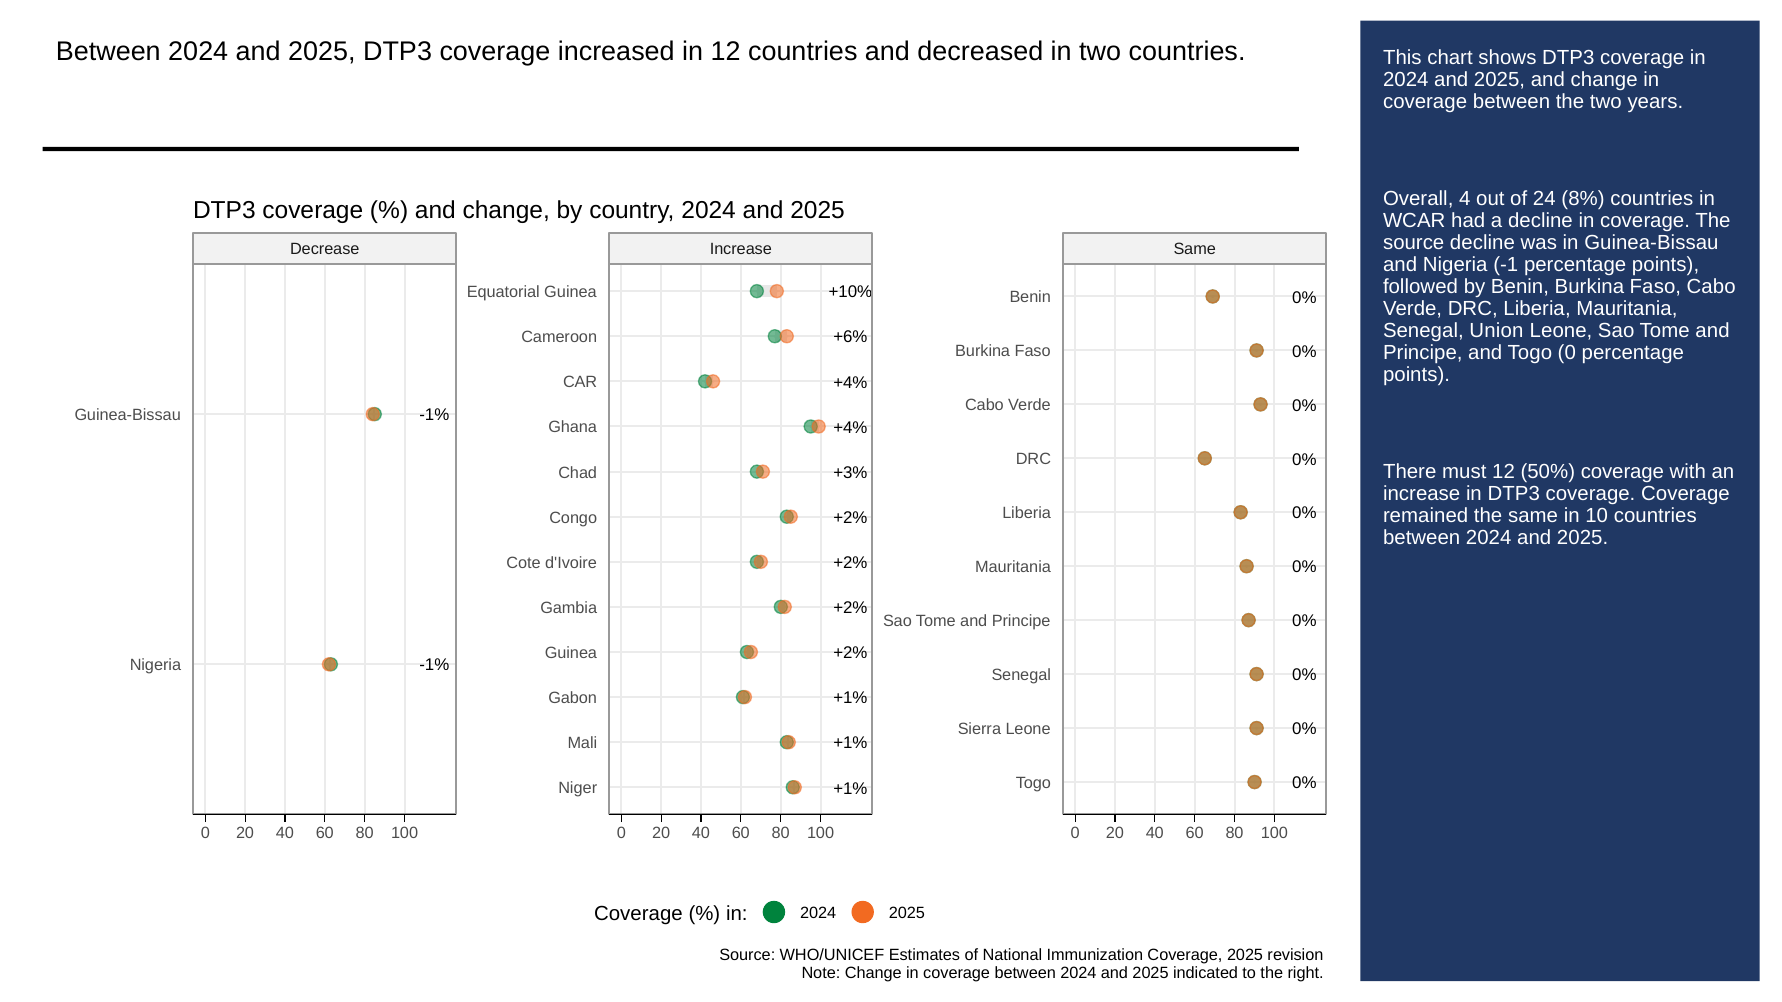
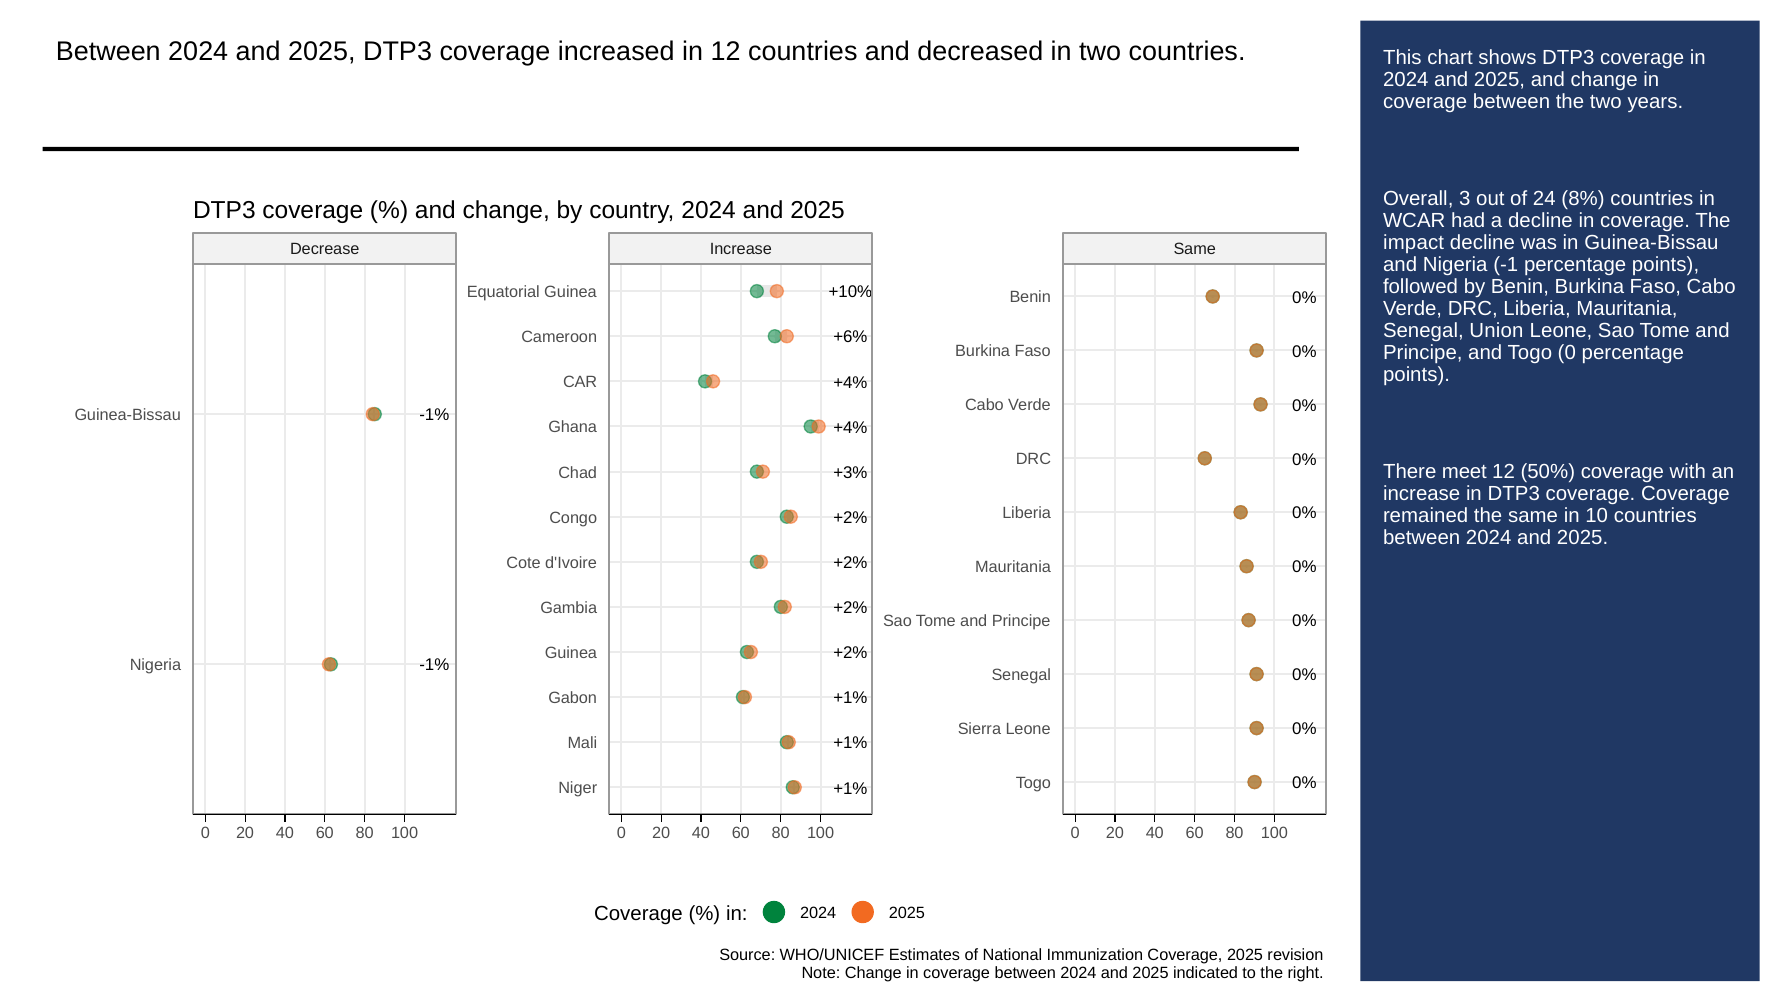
4: 4 -> 3
source at (1414, 243): source -> impact
must: must -> meet
